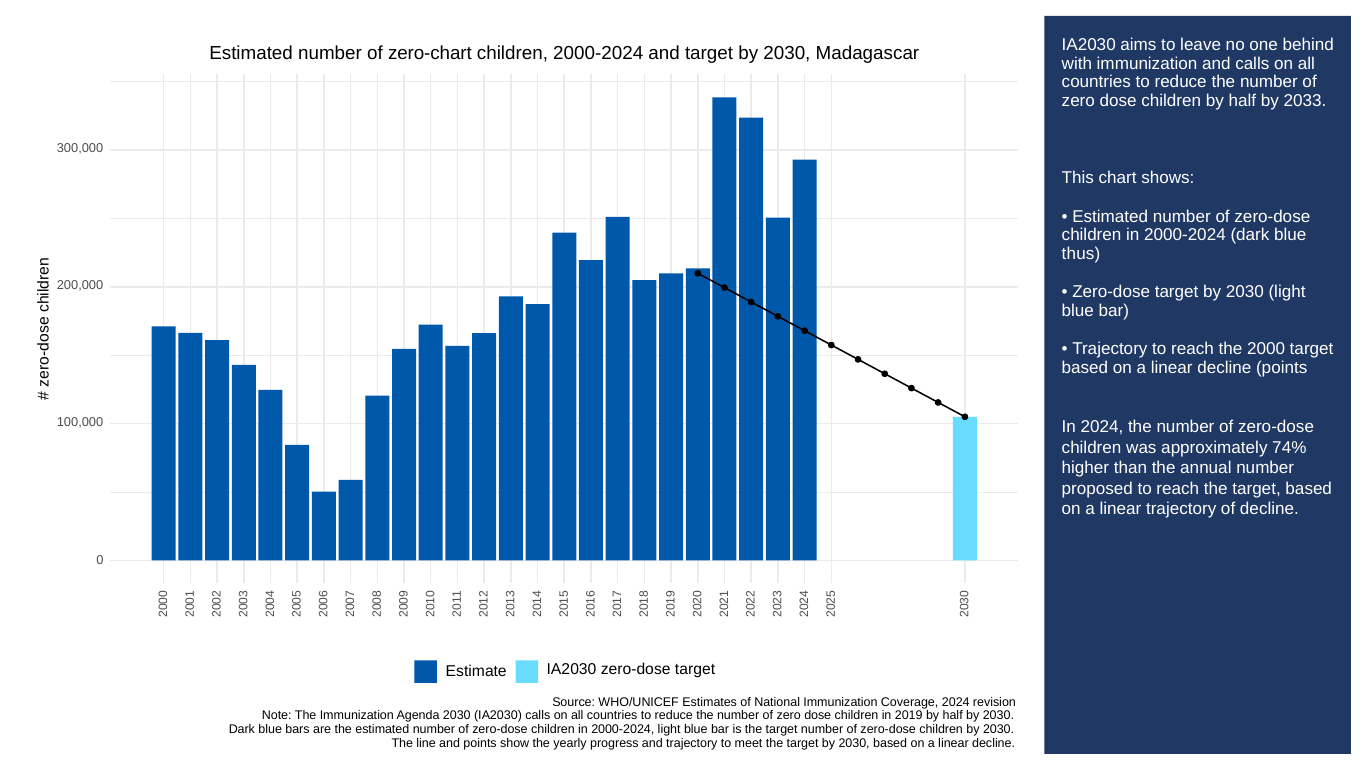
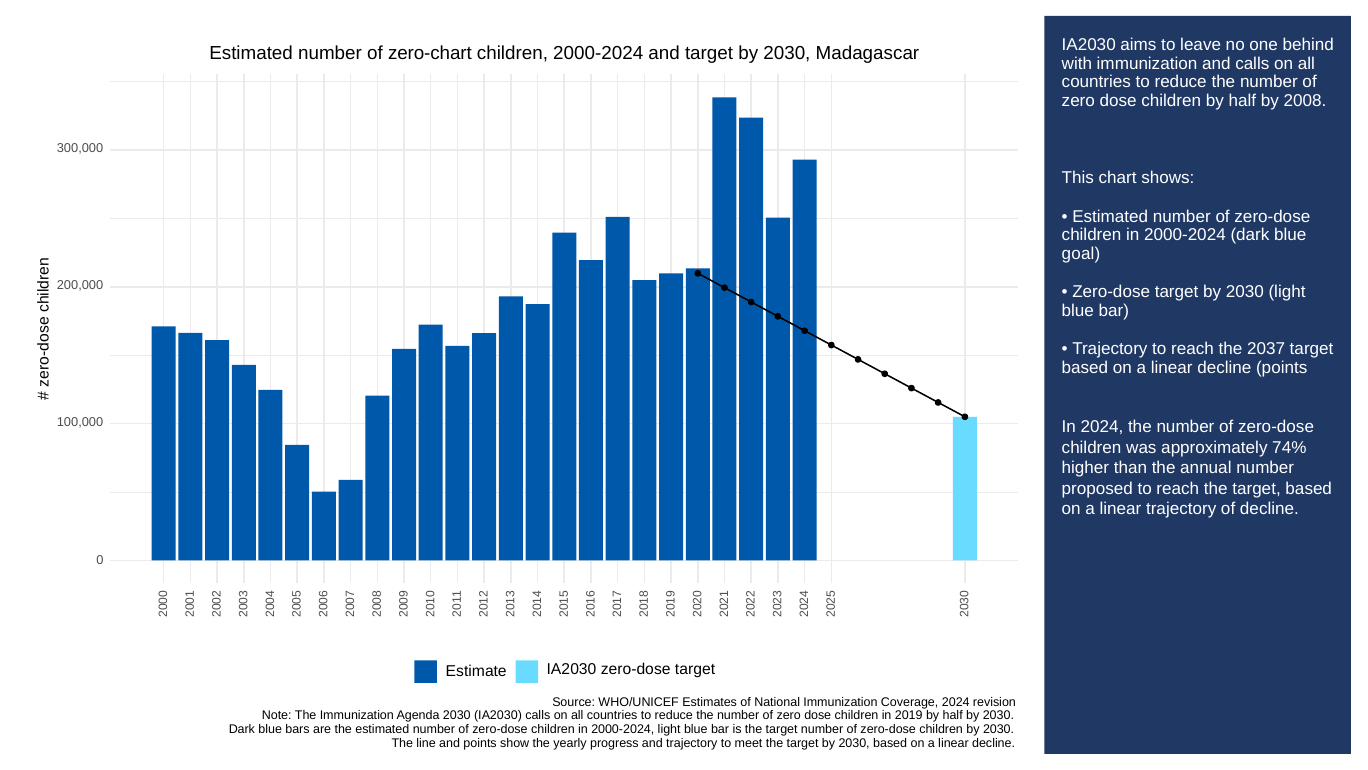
2033: 2033 -> 2008
thus: thus -> goal
2000: 2000 -> 2037
